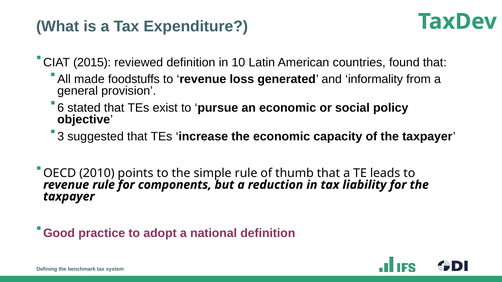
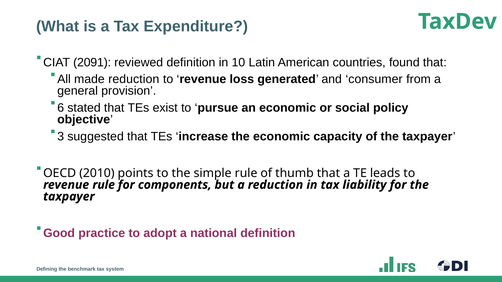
2015: 2015 -> 2091
made foodstuffs: foodstuffs -> reduction
informality: informality -> consumer
